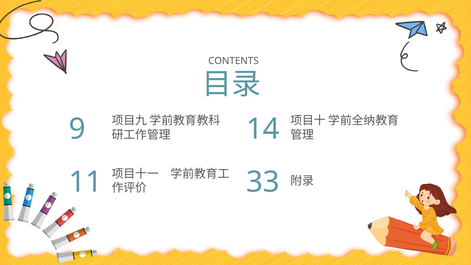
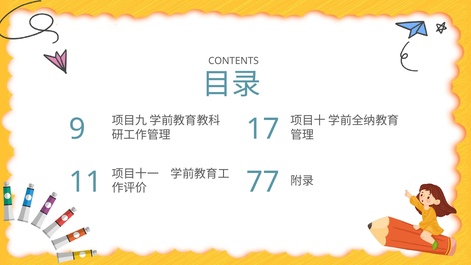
14: 14 -> 17
33: 33 -> 77
